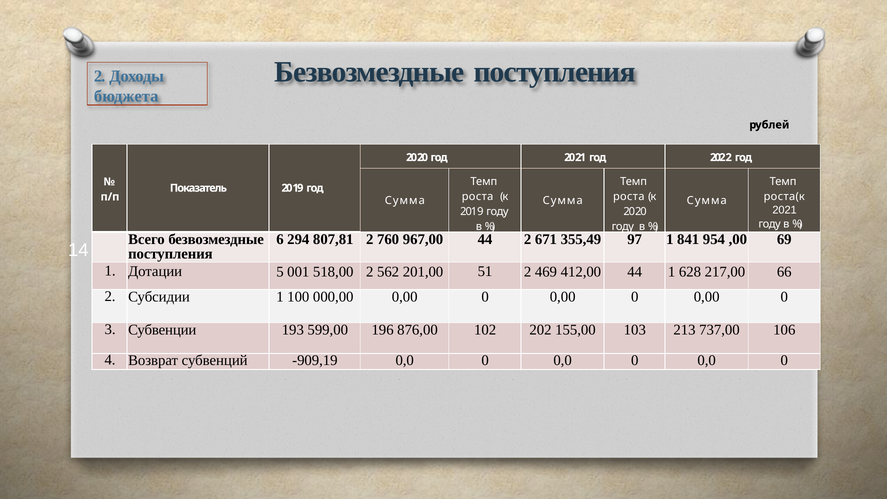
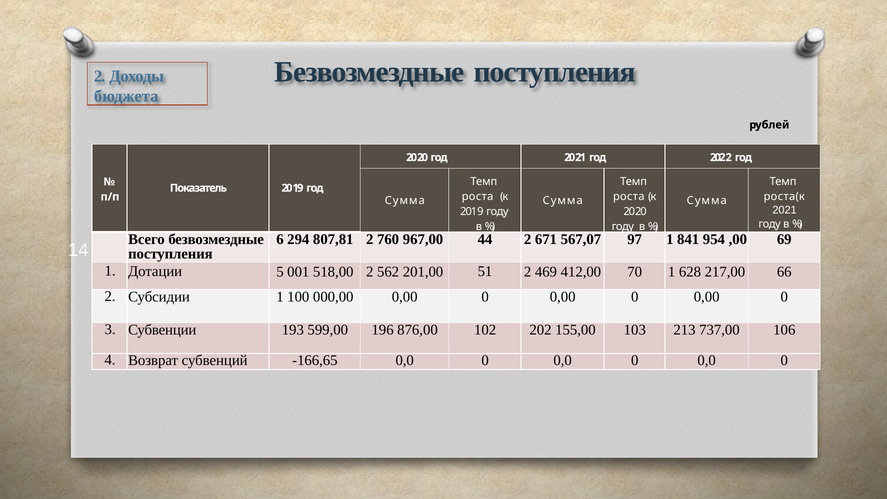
355,49: 355,49 -> 567,07
412,00 44: 44 -> 70
-909,19: -909,19 -> -166,65
